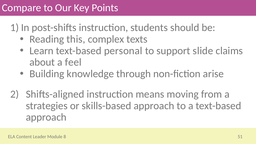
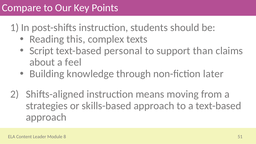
Learn: Learn -> Script
slide: slide -> than
arise: arise -> later
